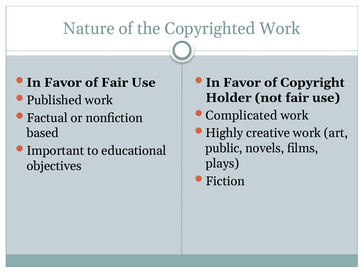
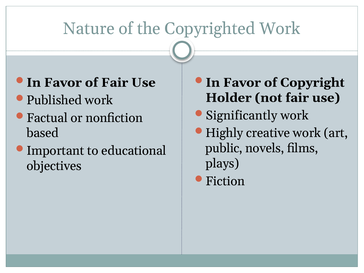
Complicated: Complicated -> Significantly
